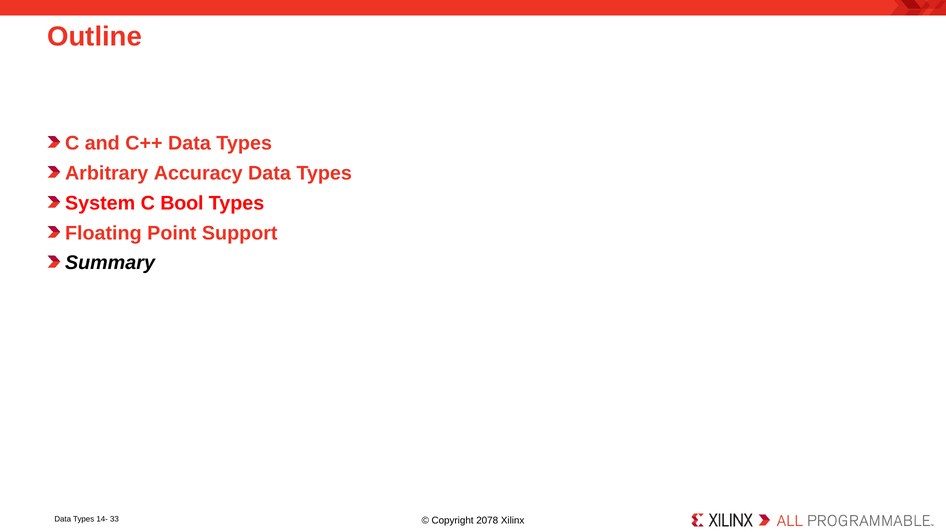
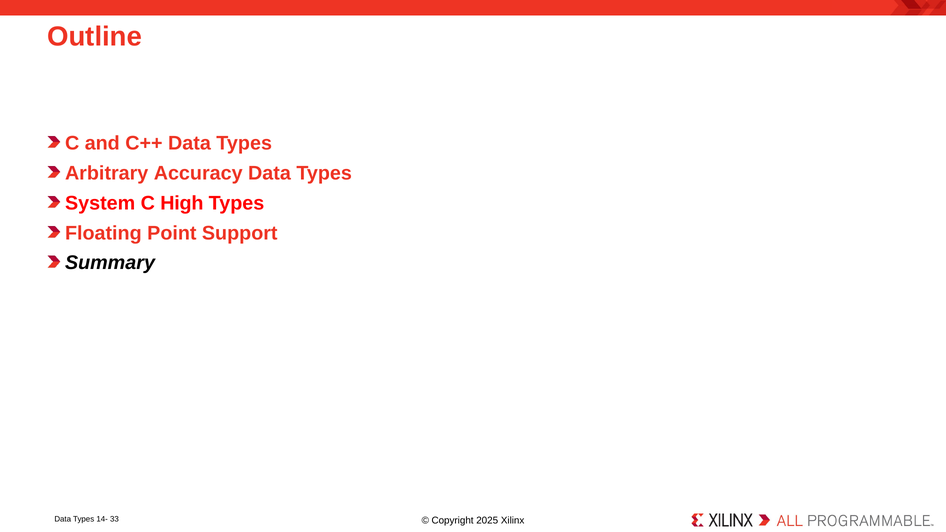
Bool: Bool -> High
2078: 2078 -> 2025
